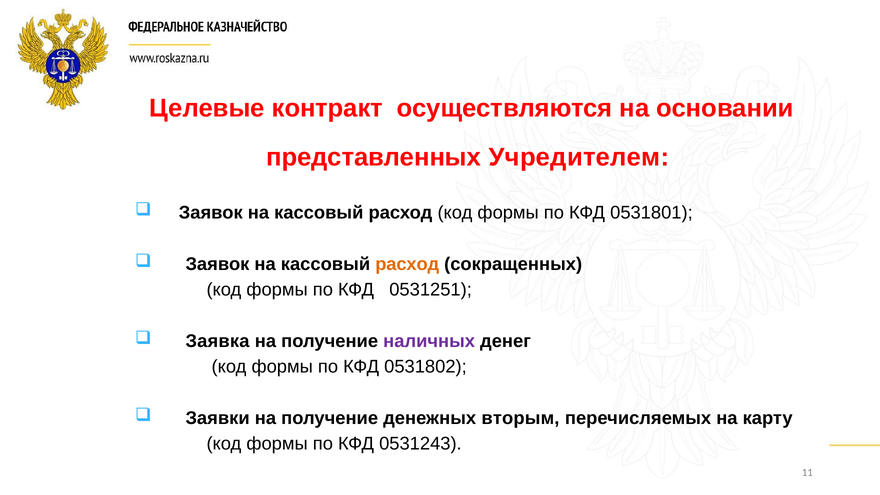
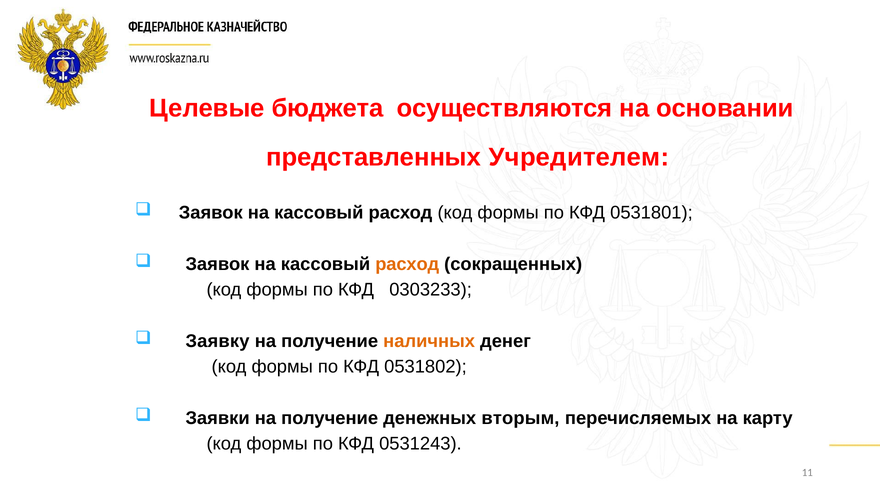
контракт: контракт -> бюджета
0531251: 0531251 -> 0303233
Заявка: Заявка -> Заявку
наличных colour: purple -> orange
